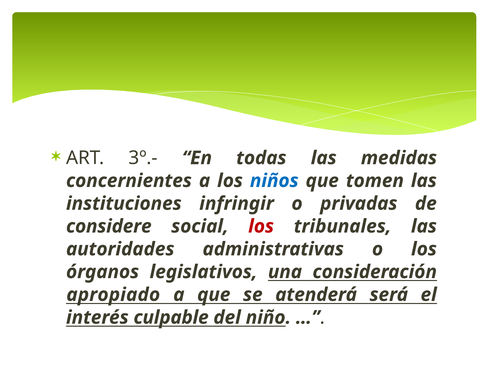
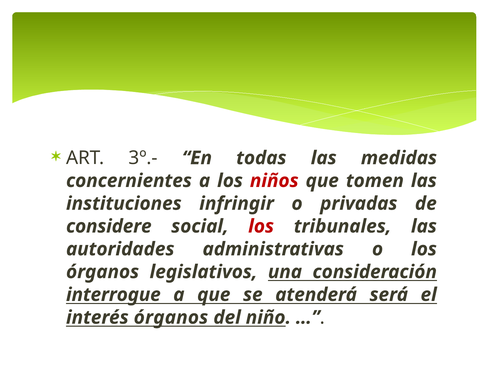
niños colour: blue -> red
apropiado: apropiado -> interrogue
interés culpable: culpable -> órganos
